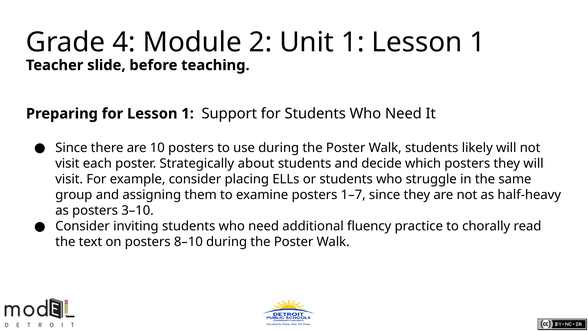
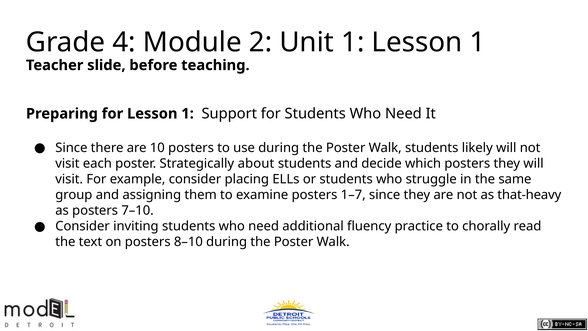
half-heavy: half-heavy -> that-heavy
3–10: 3–10 -> 7–10
